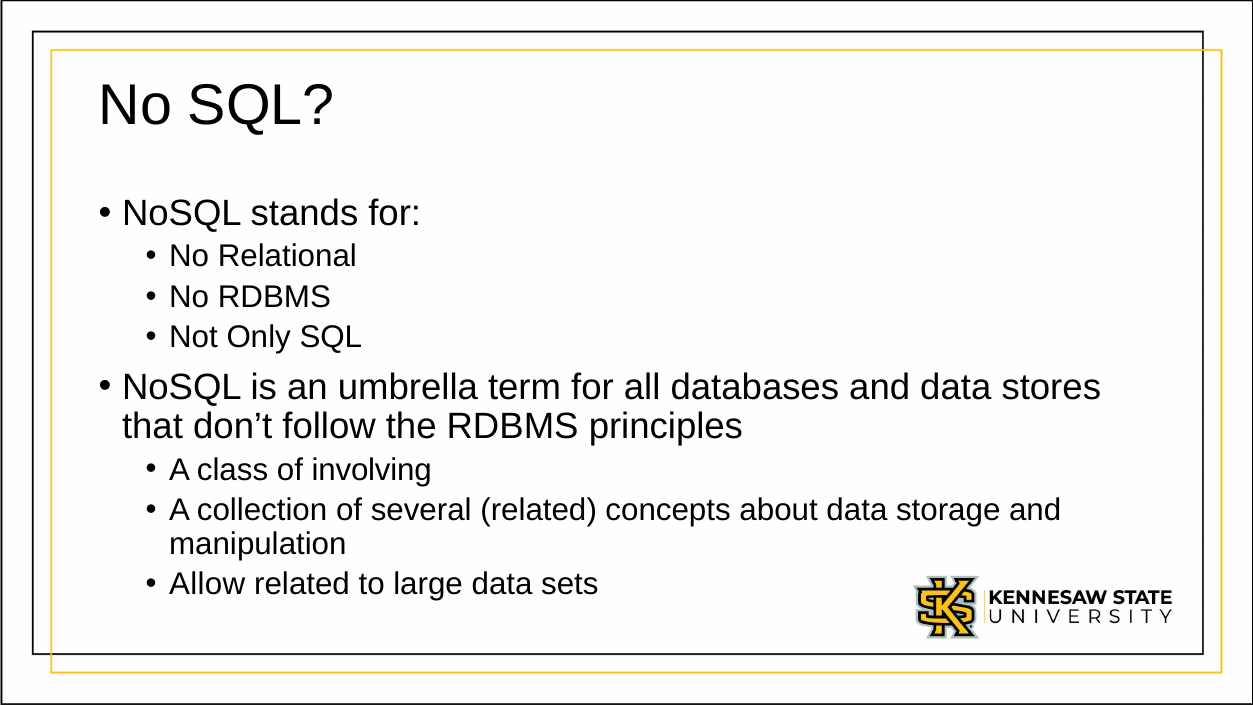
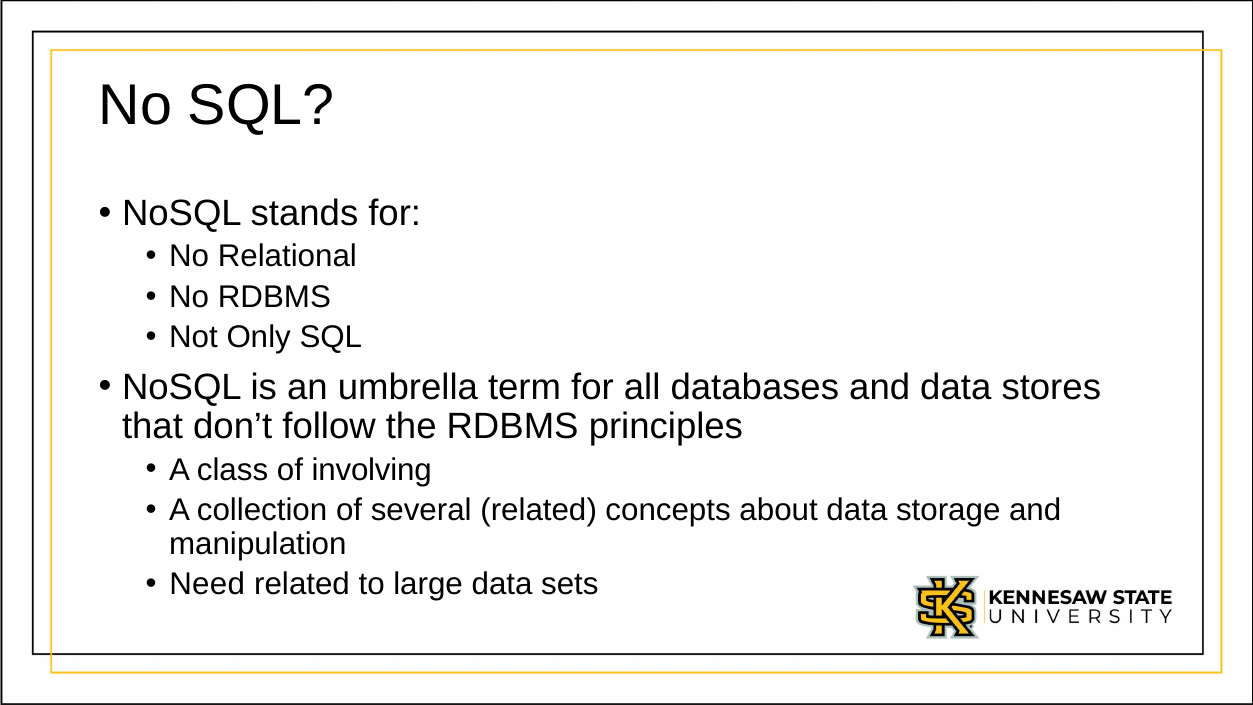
Allow: Allow -> Need
